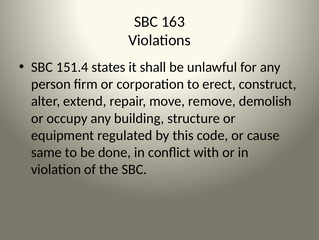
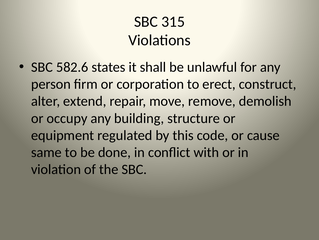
163: 163 -> 315
151.4: 151.4 -> 582.6
